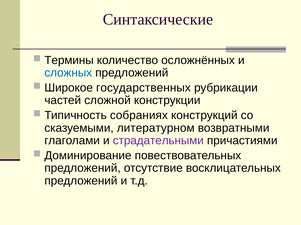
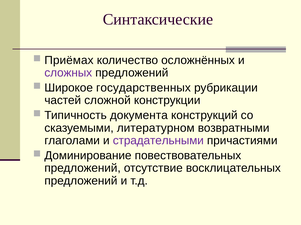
Термины: Термины -> Приёмах
сложных colour: blue -> purple
собраниях: собраниях -> документа
